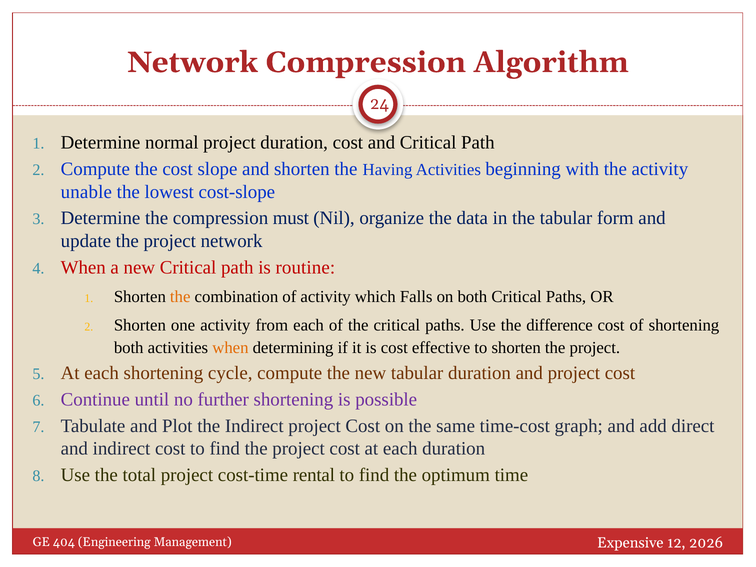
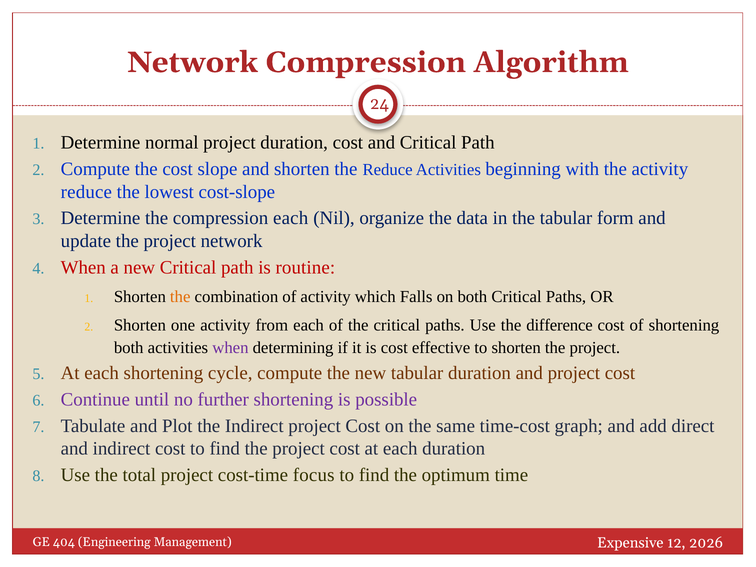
the Having: Having -> Reduce
unable at (86, 192): unable -> reduce
compression must: must -> each
when at (230, 348) colour: orange -> purple
rental: rental -> focus
